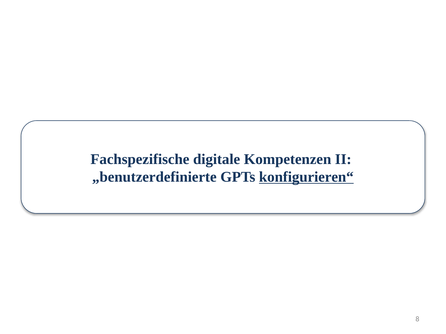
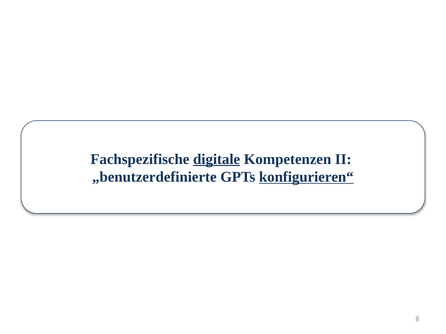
digitale underline: none -> present
